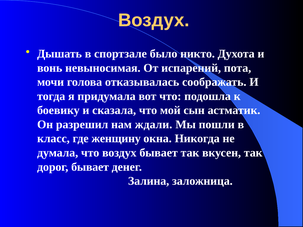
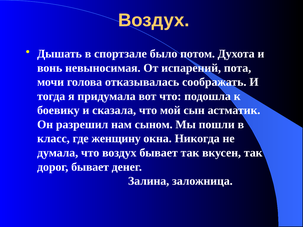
никто: никто -> потом
ждали: ждали -> сыном
